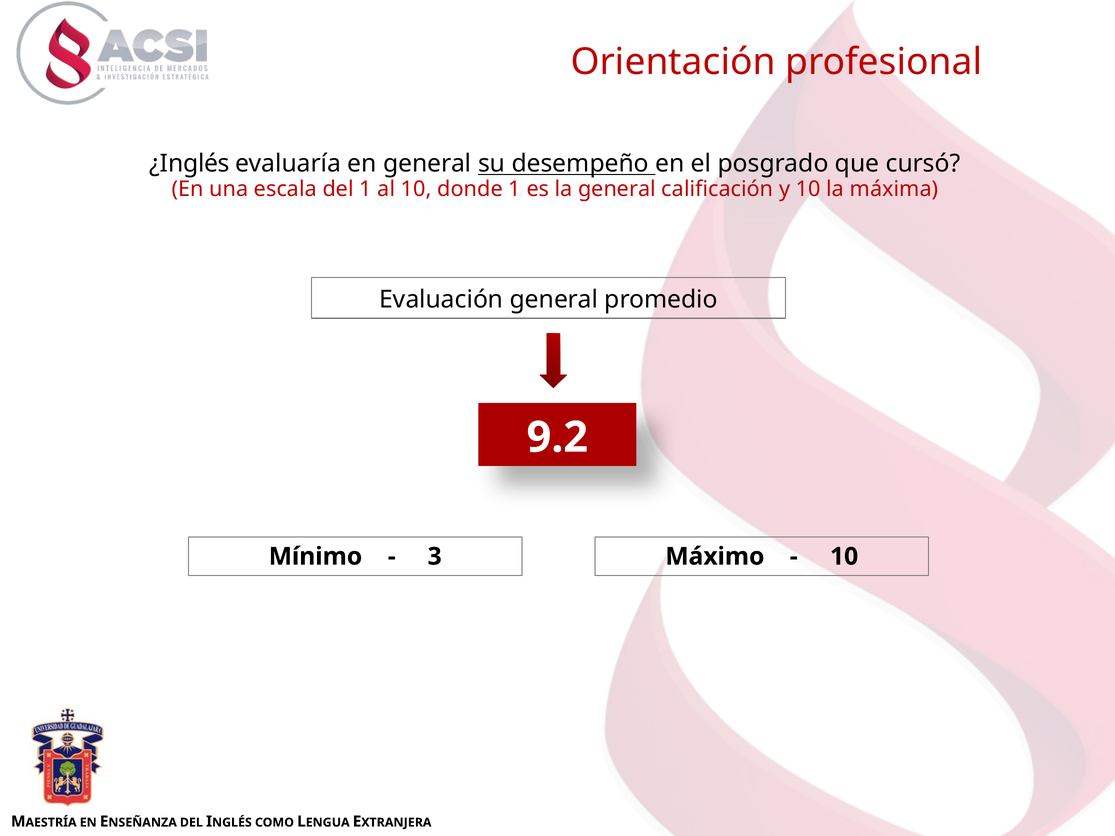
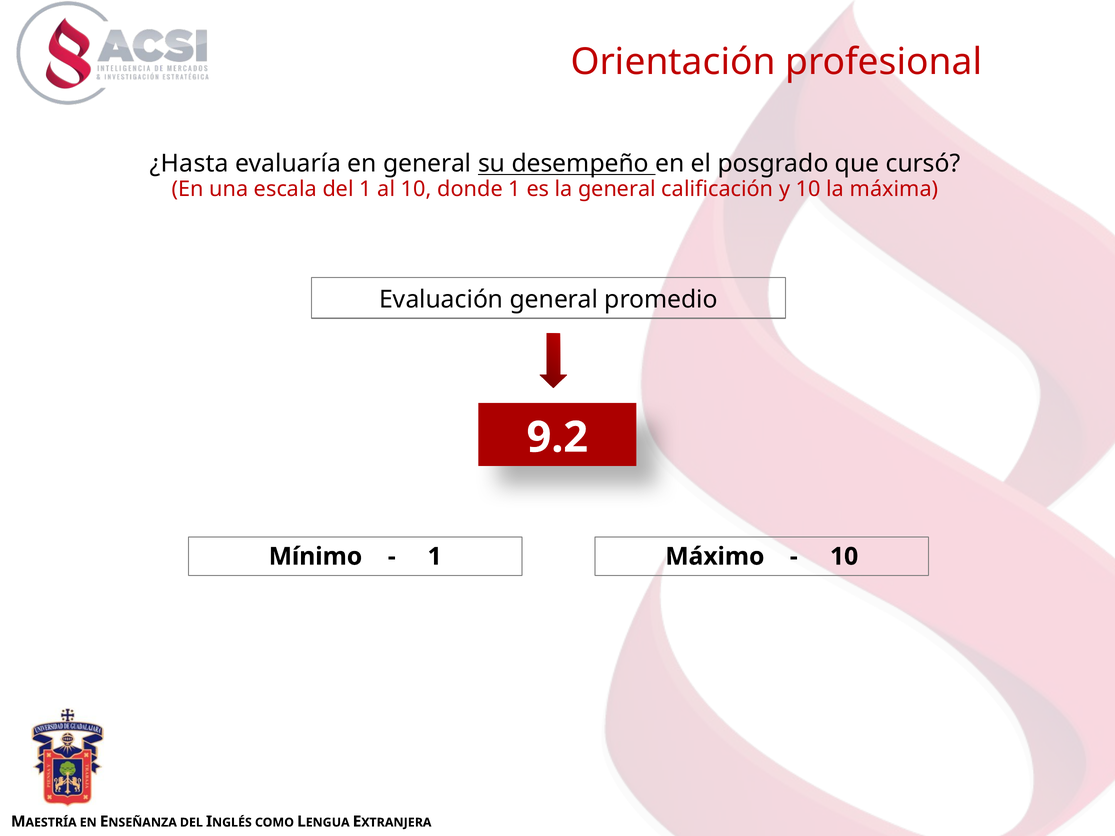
¿Inglés: ¿Inglés -> ¿Hasta
3 at (435, 557): 3 -> 1
